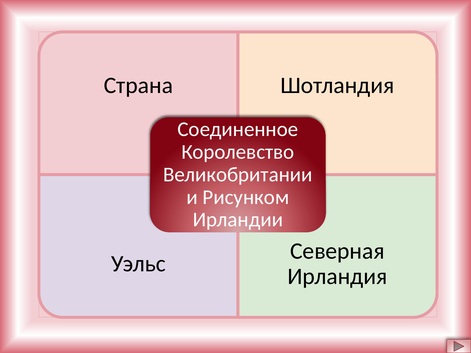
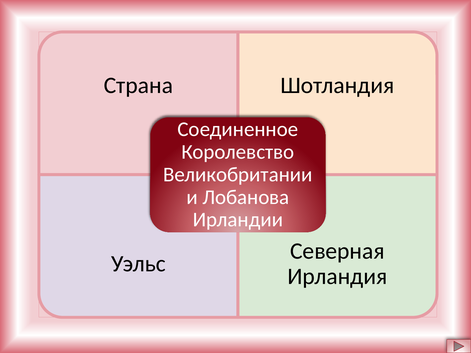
Рисунком: Рисунком -> Лобанова
